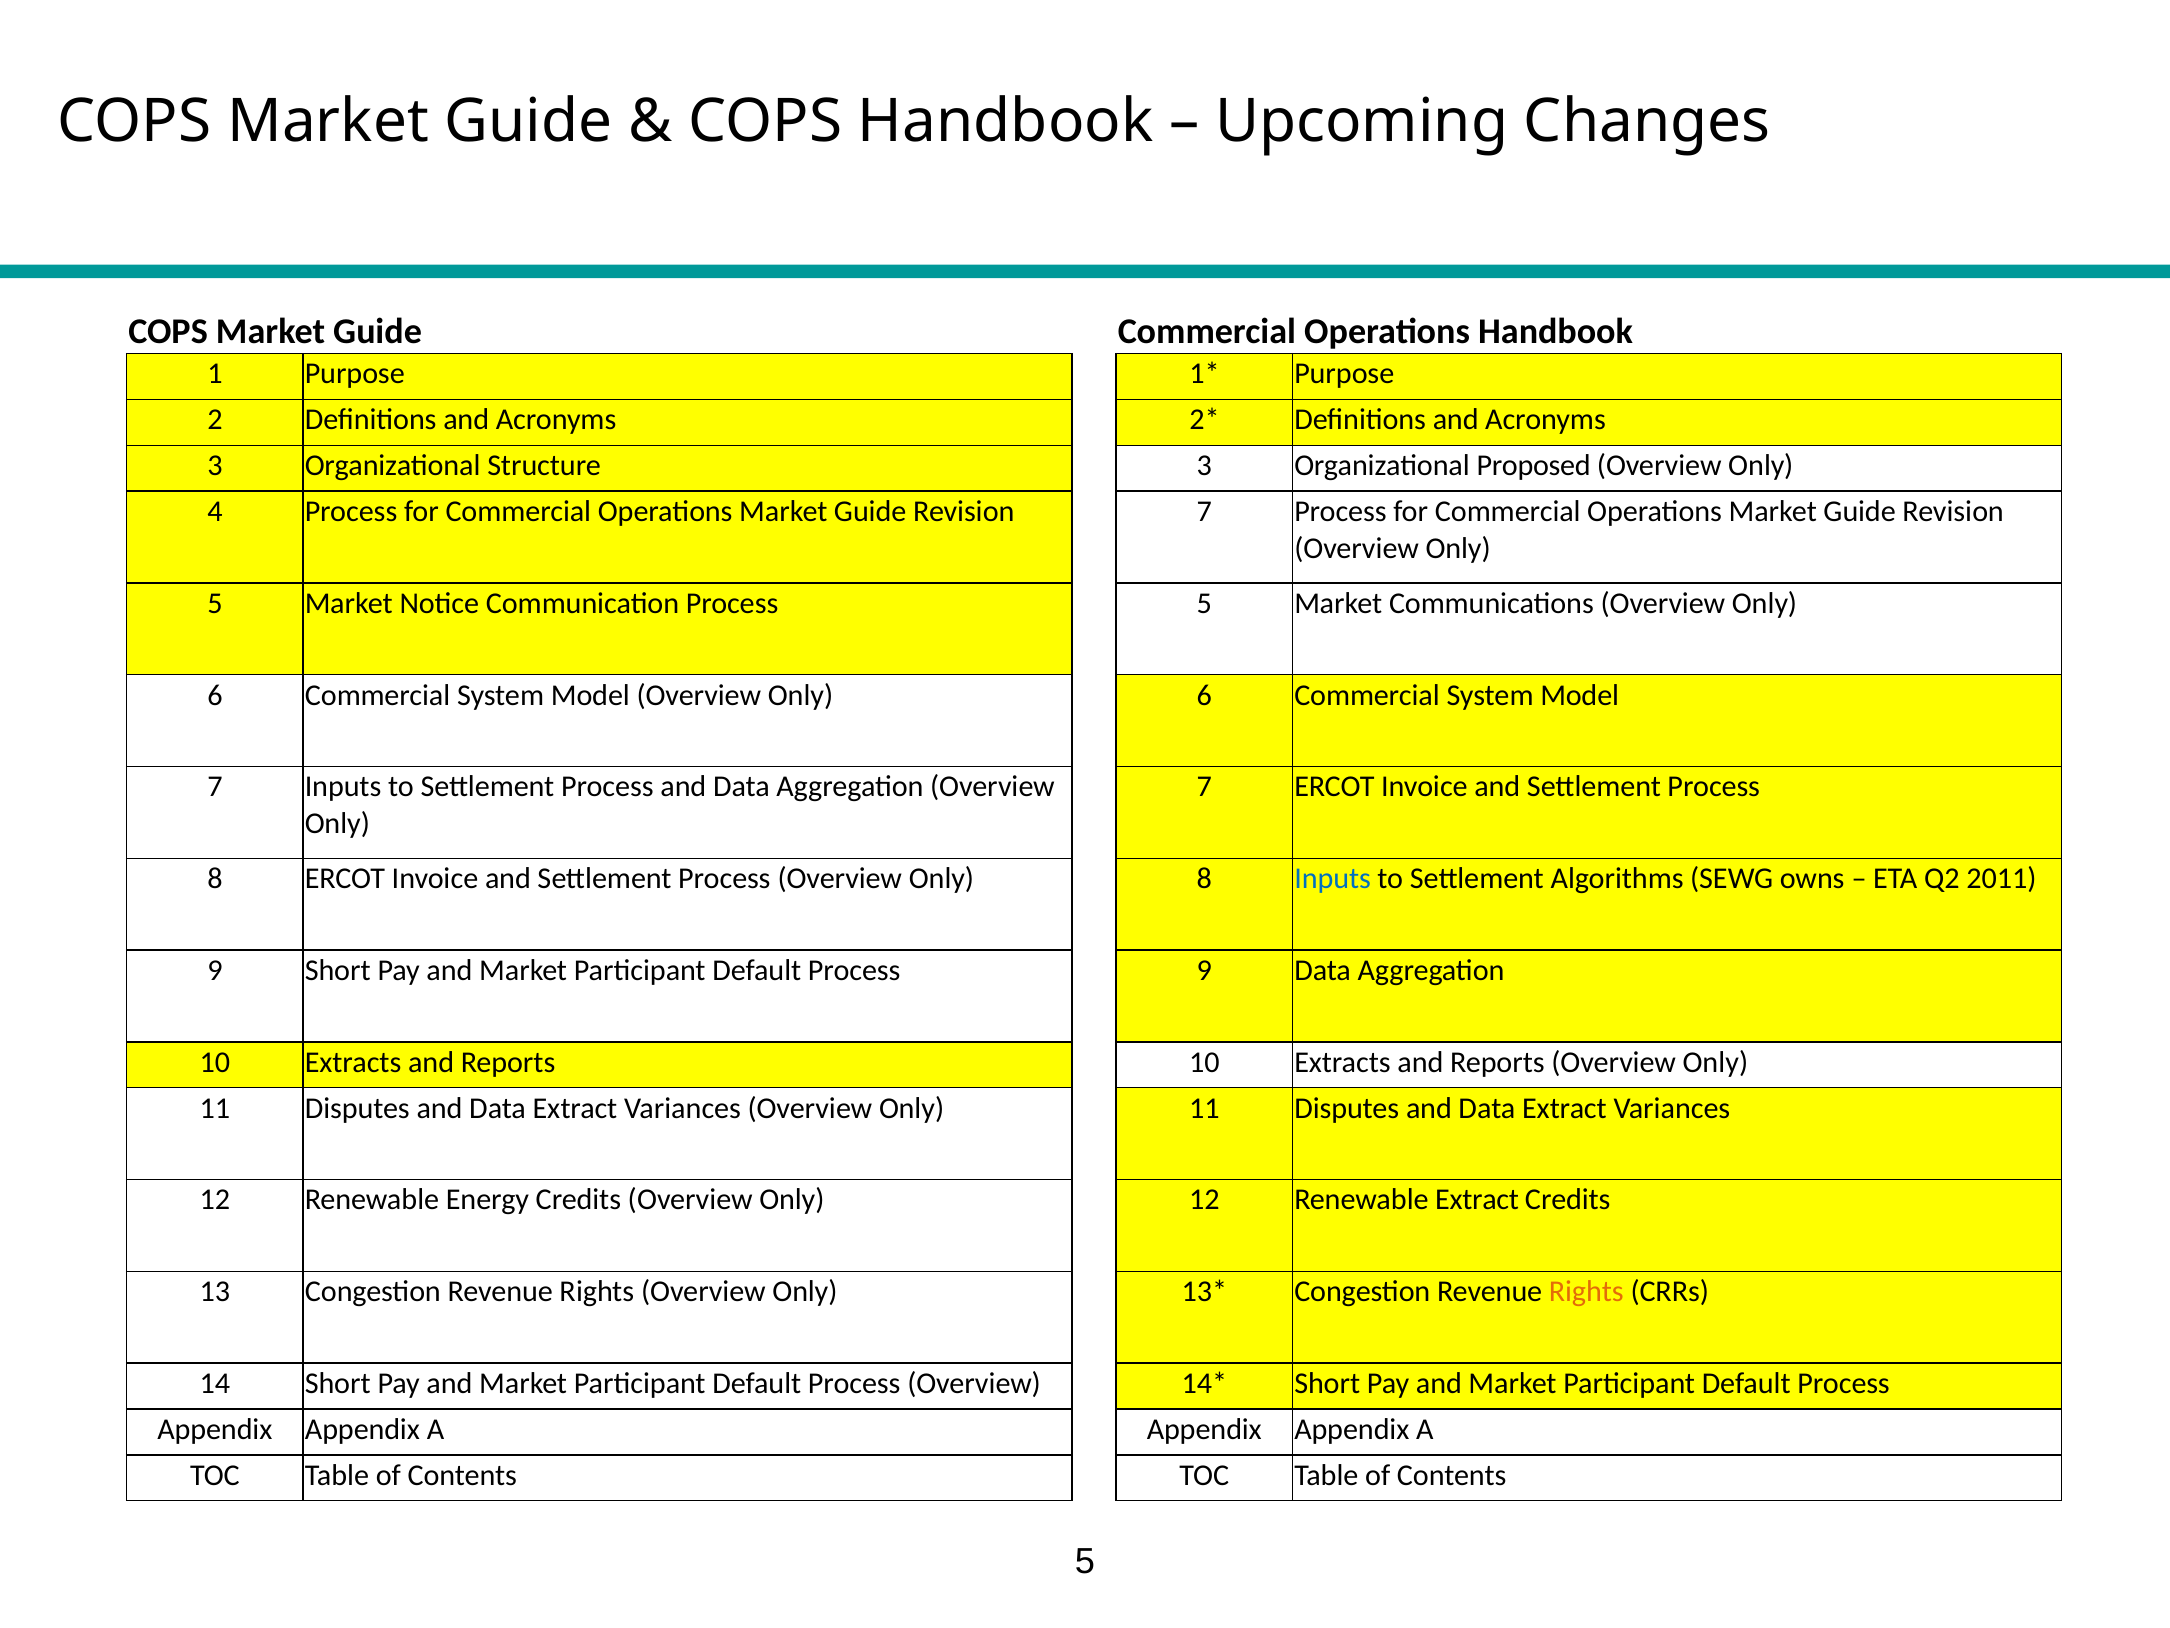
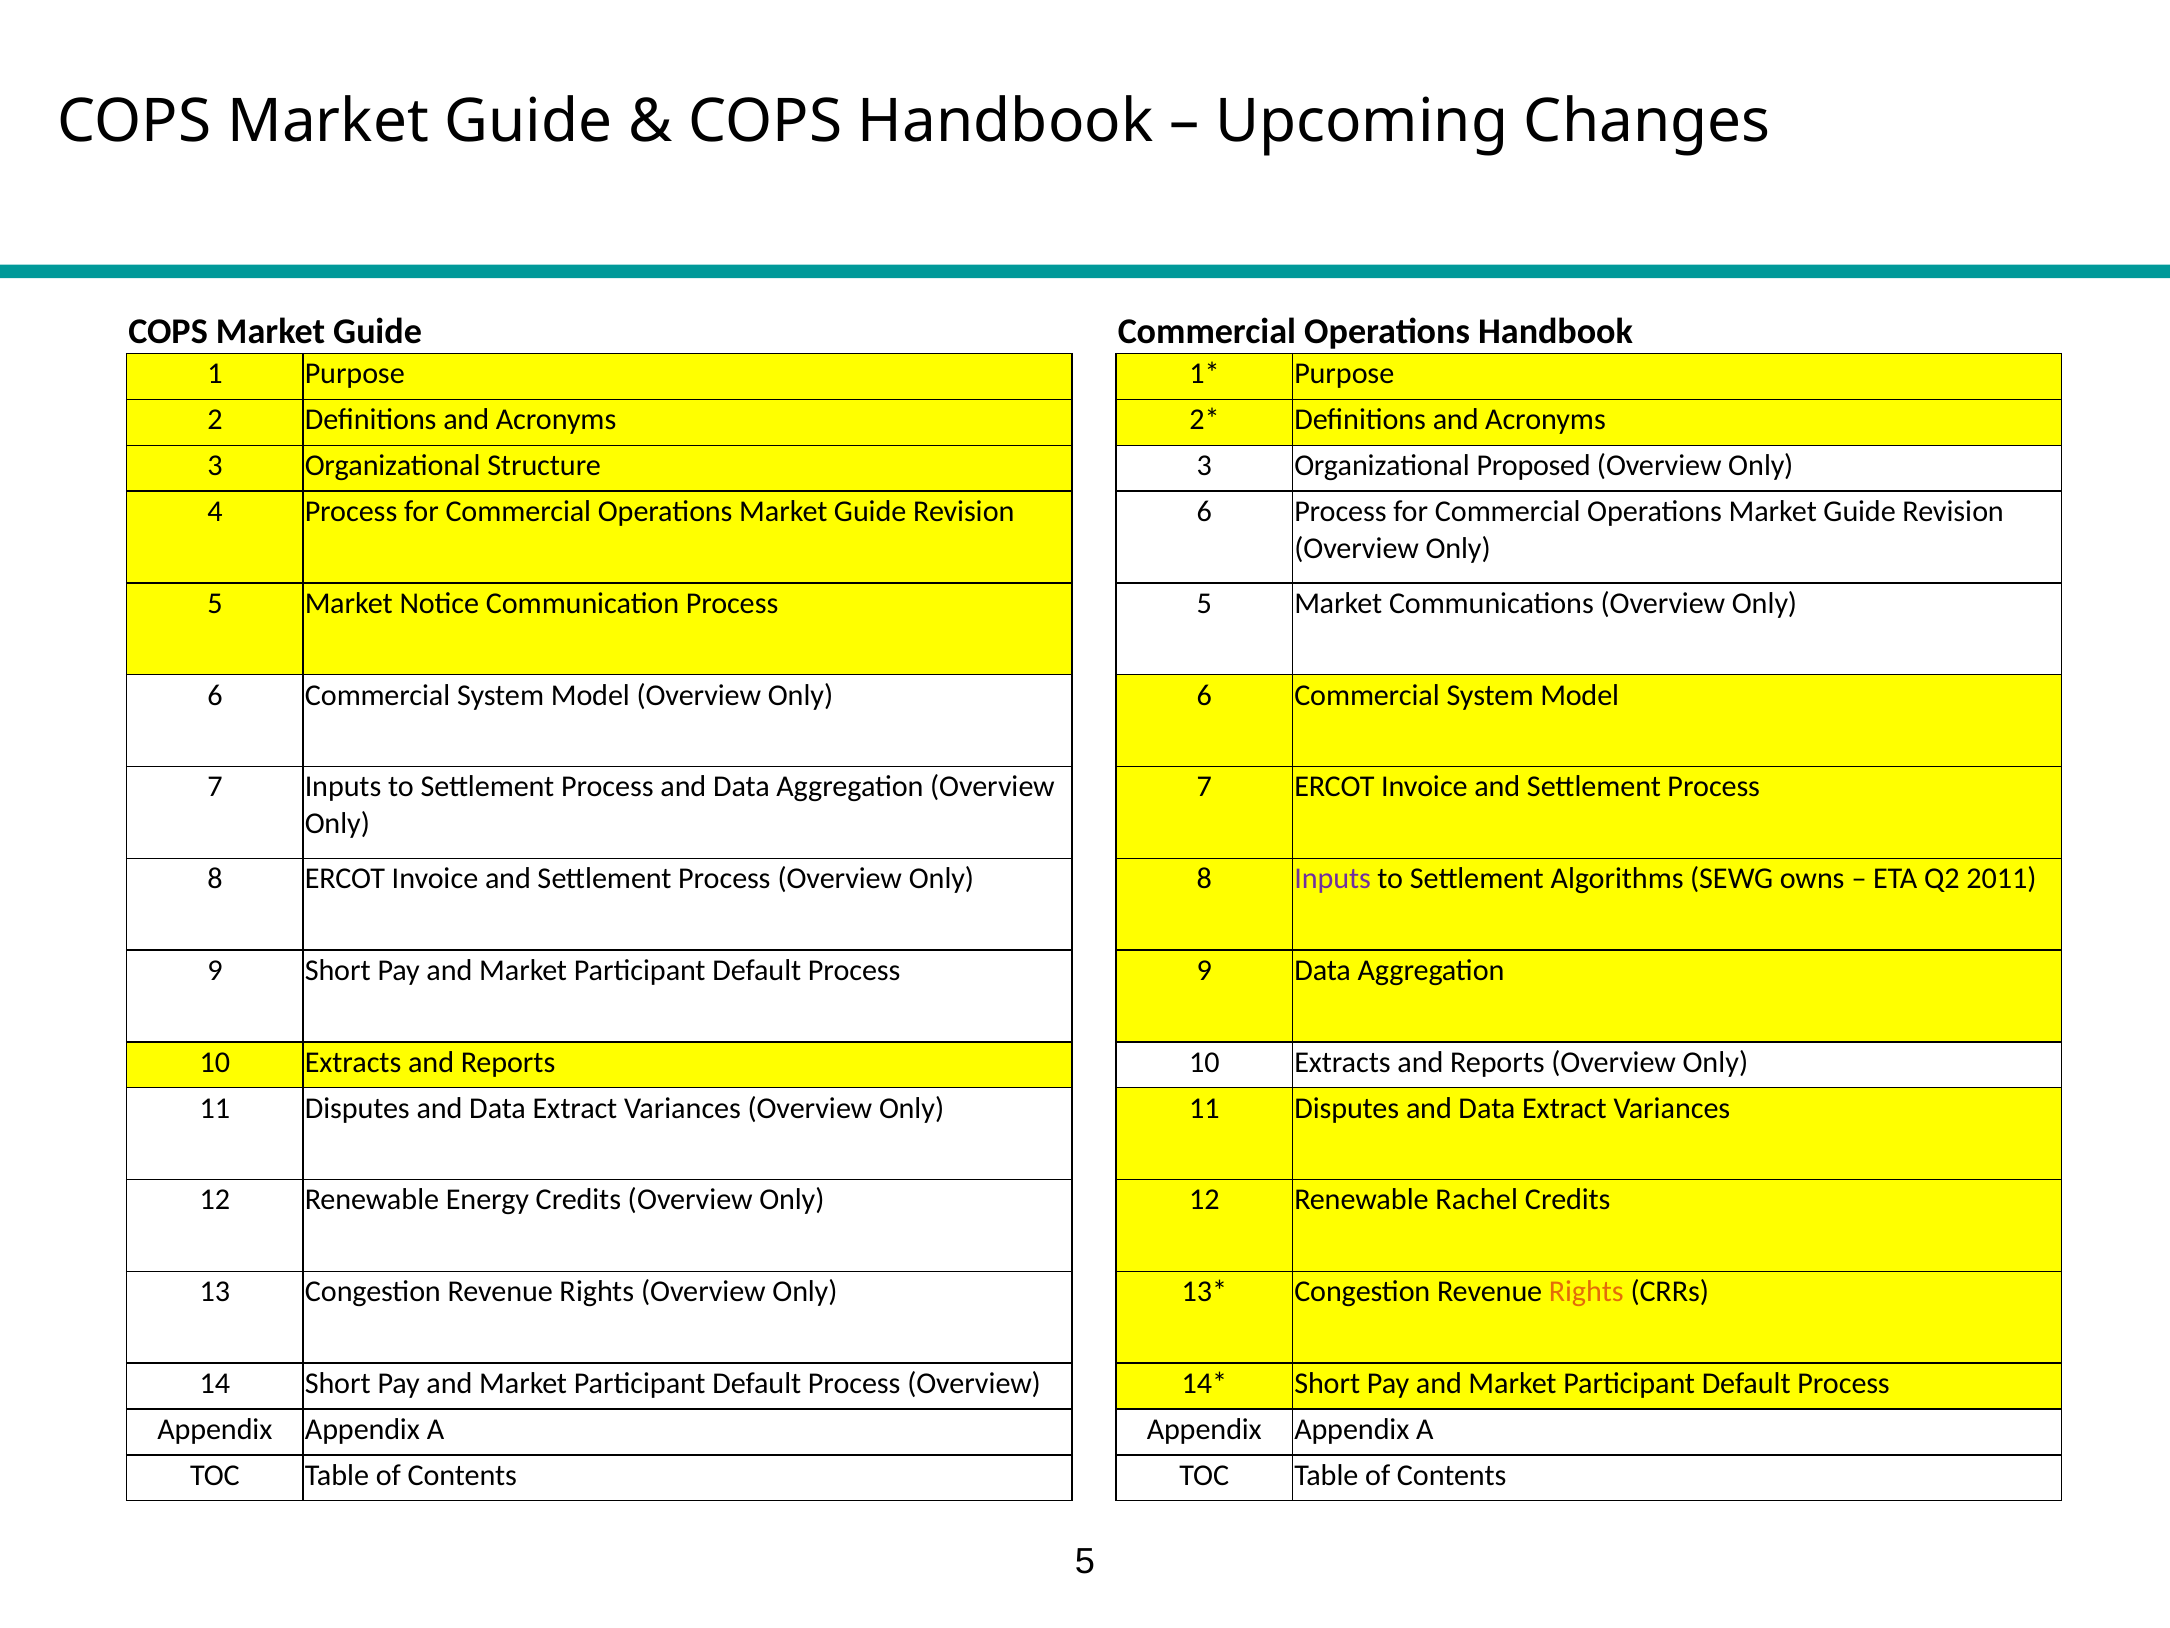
Revision 7: 7 -> 6
Inputs at (1333, 878) colour: blue -> purple
Renewable Extract: Extract -> Rachel
